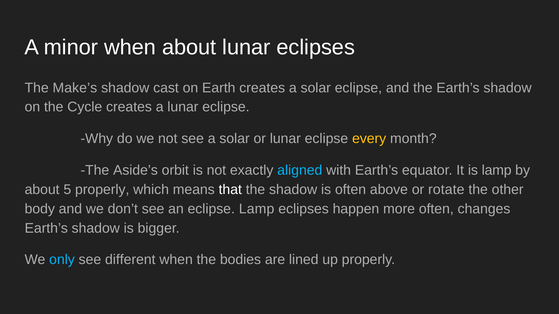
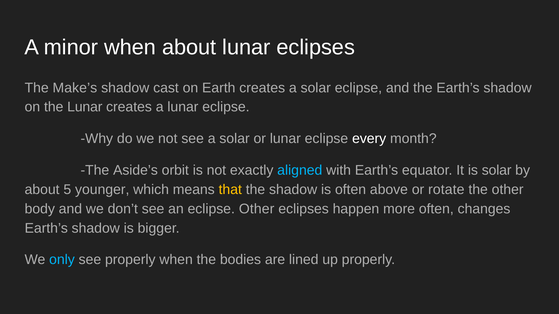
the Cycle: Cycle -> Lunar
every colour: yellow -> white
is lamp: lamp -> solar
5 properly: properly -> younger
that colour: white -> yellow
eclipse Lamp: Lamp -> Other
see different: different -> properly
